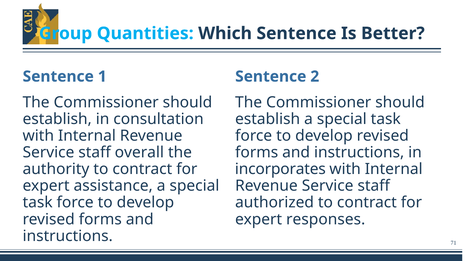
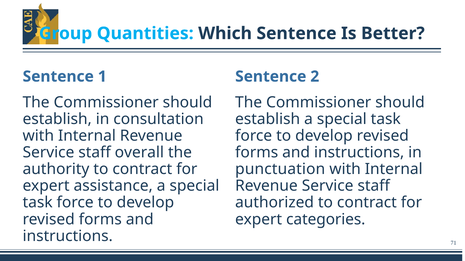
incorporates: incorporates -> punctuation
responses: responses -> categories
